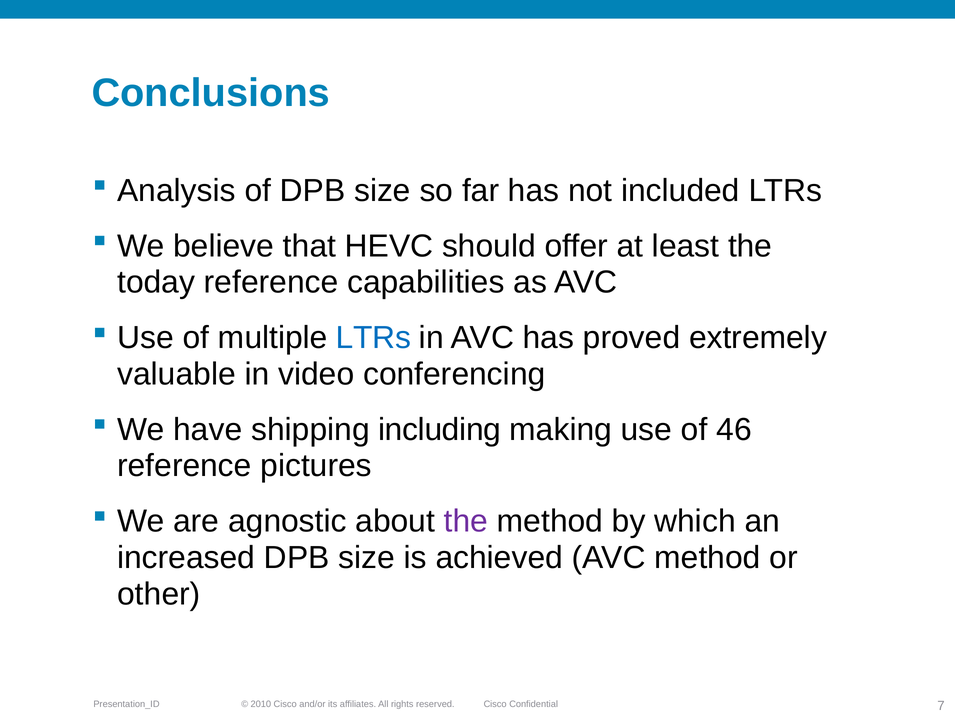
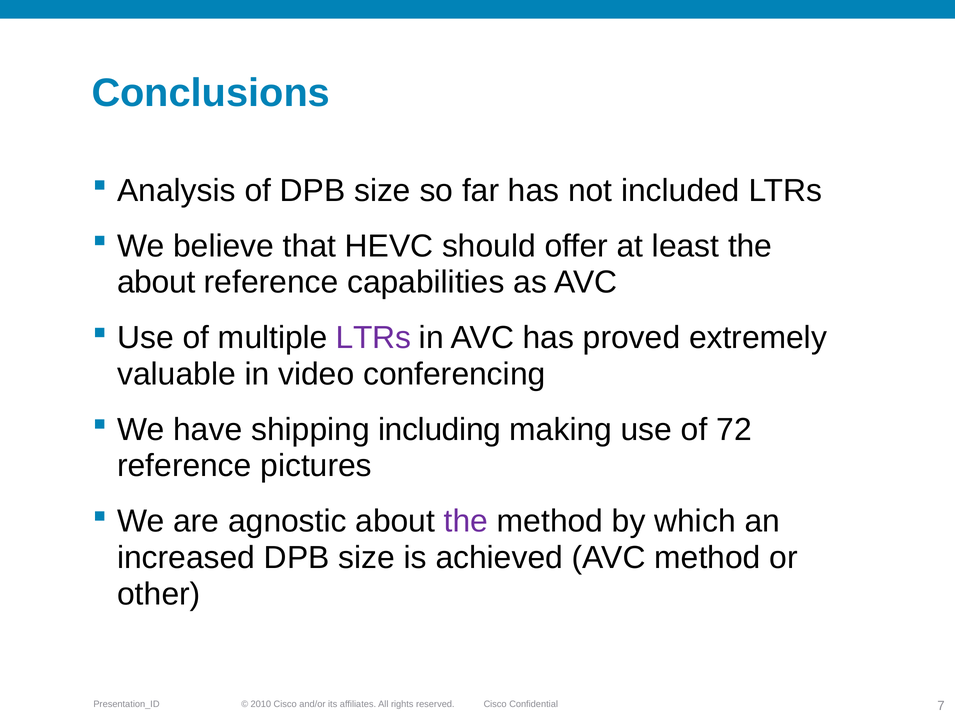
today at (156, 282): today -> about
LTRs at (374, 337) colour: blue -> purple
46: 46 -> 72
